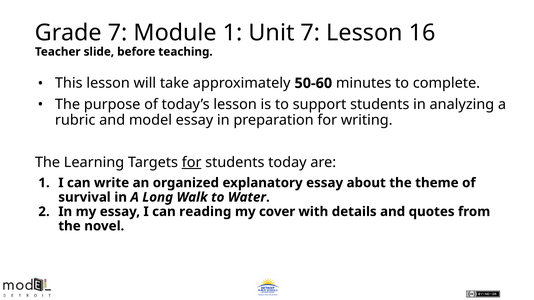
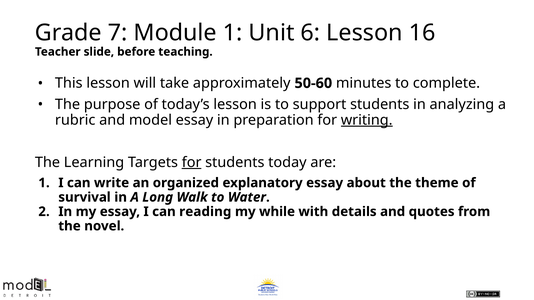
Unit 7: 7 -> 6
writing underline: none -> present
cover: cover -> while
